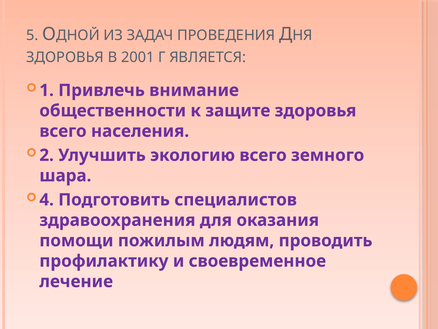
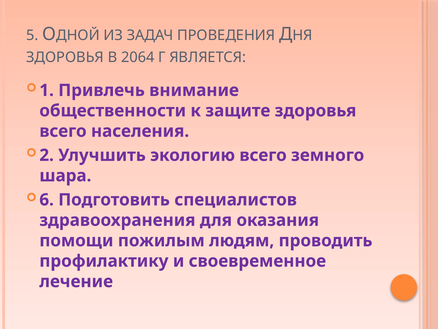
2001: 2001 -> 2064
4: 4 -> 6
